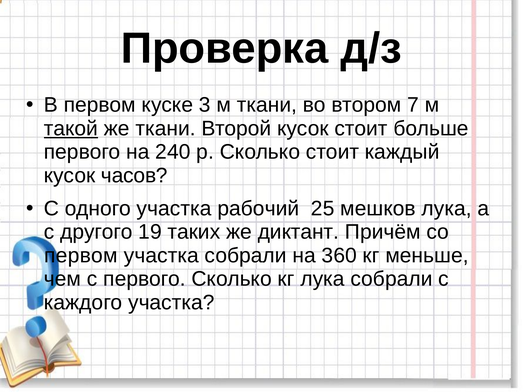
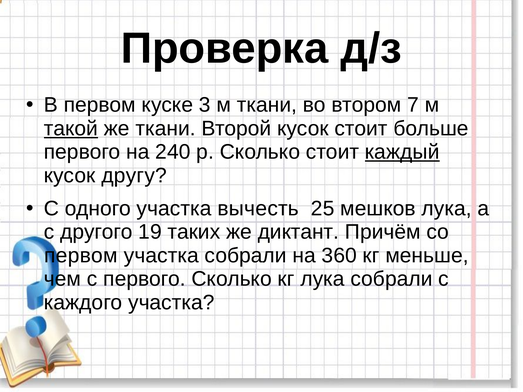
каждый underline: none -> present
часов: часов -> другу
рабочий: рабочий -> вычесть
